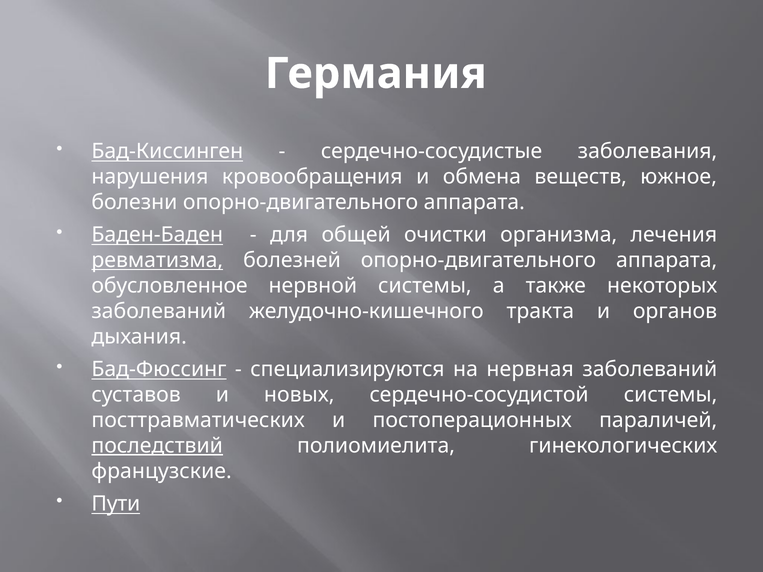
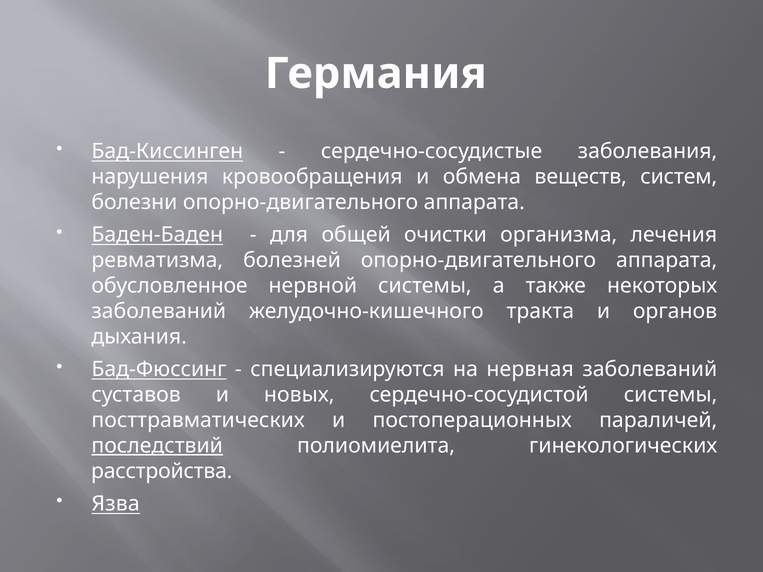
южное: южное -> систем
ревматизма underline: present -> none
французские: французские -> расстройства
Пути: Пути -> Язва
